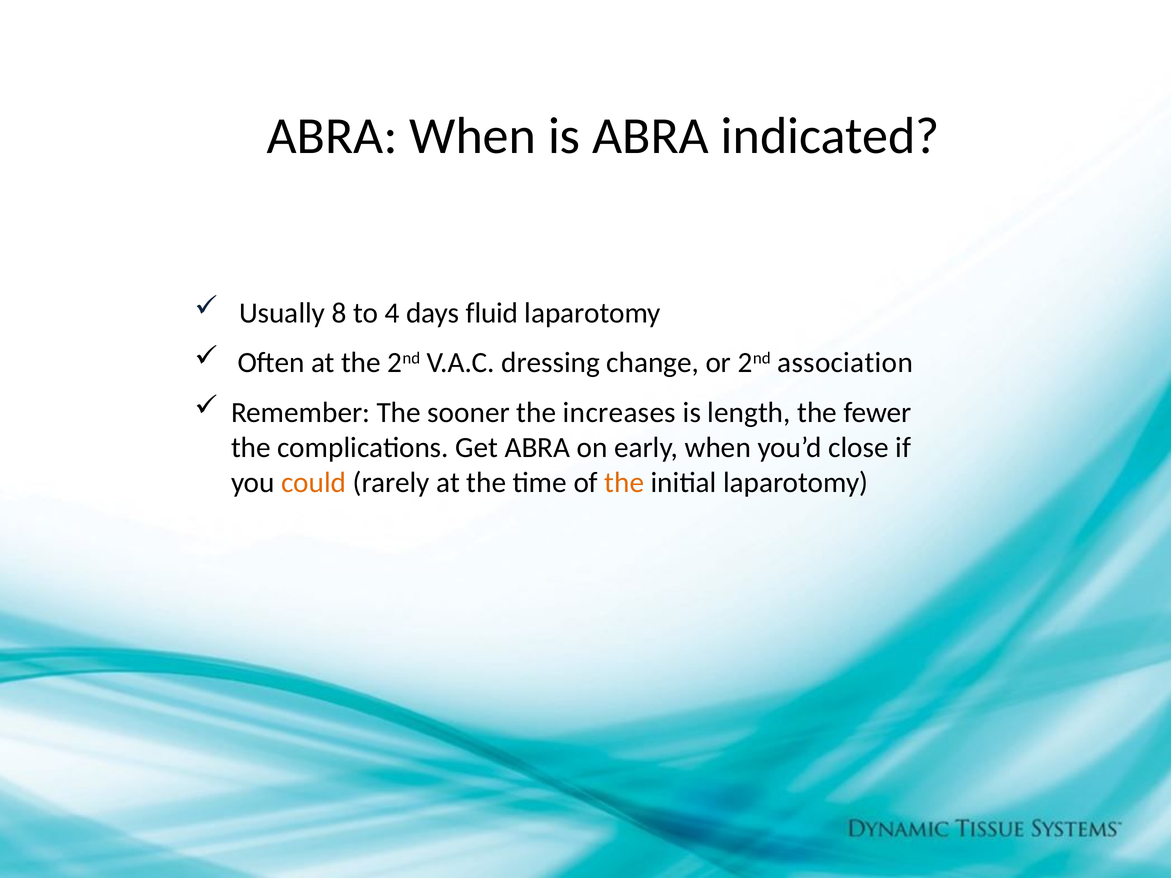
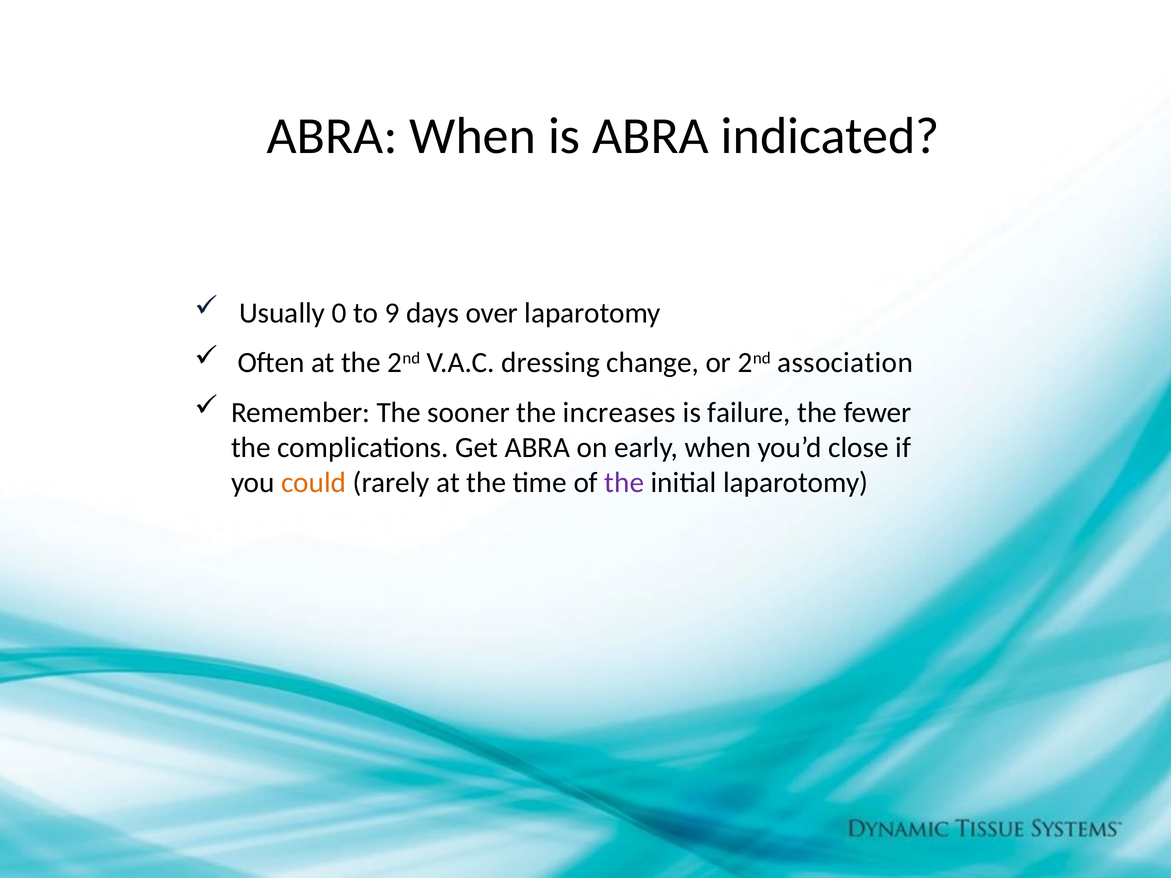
8: 8 -> 0
4: 4 -> 9
fluid: fluid -> over
length: length -> failure
the at (624, 483) colour: orange -> purple
